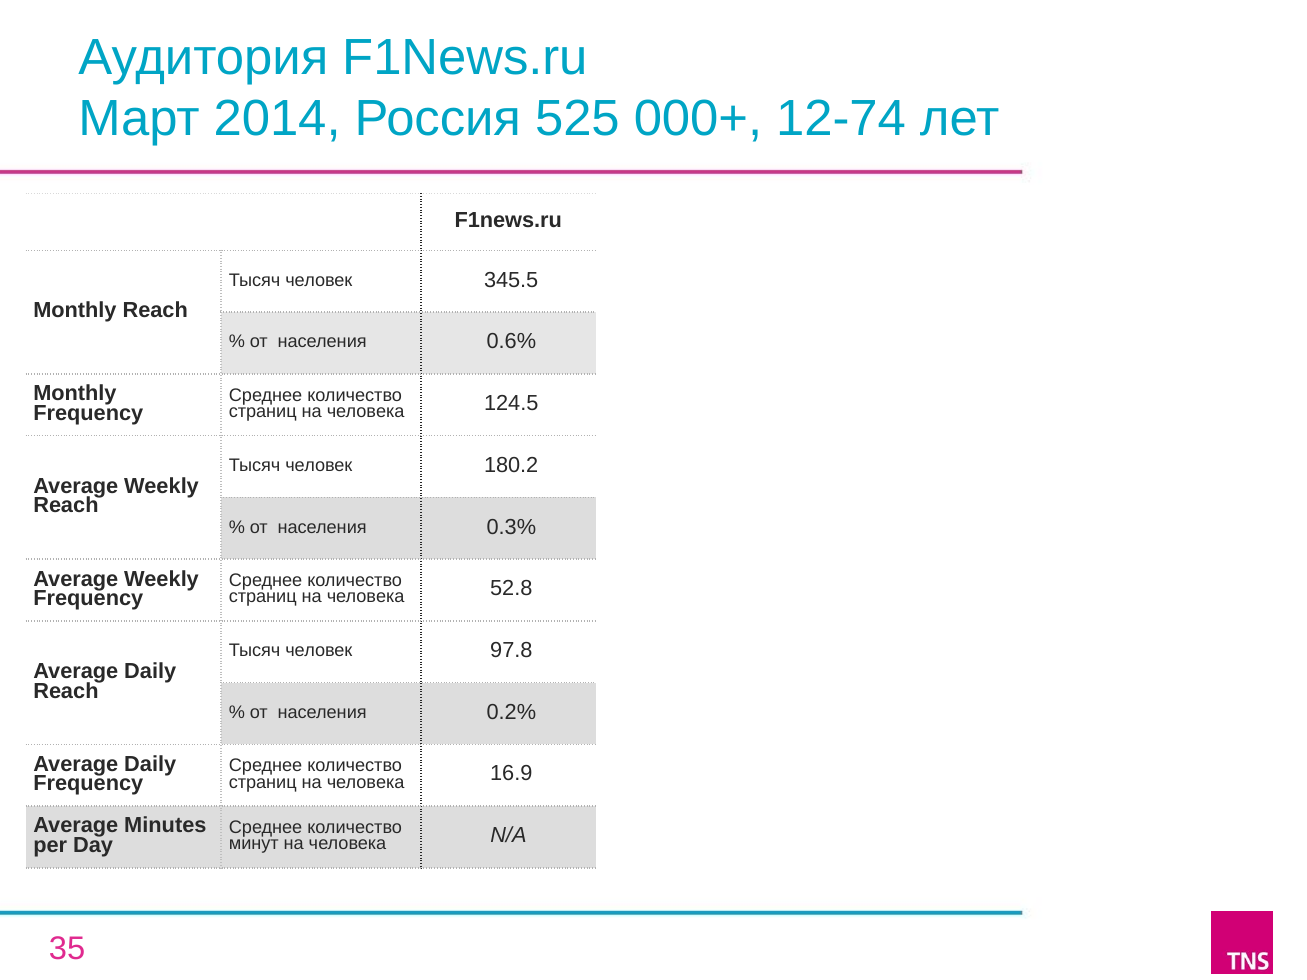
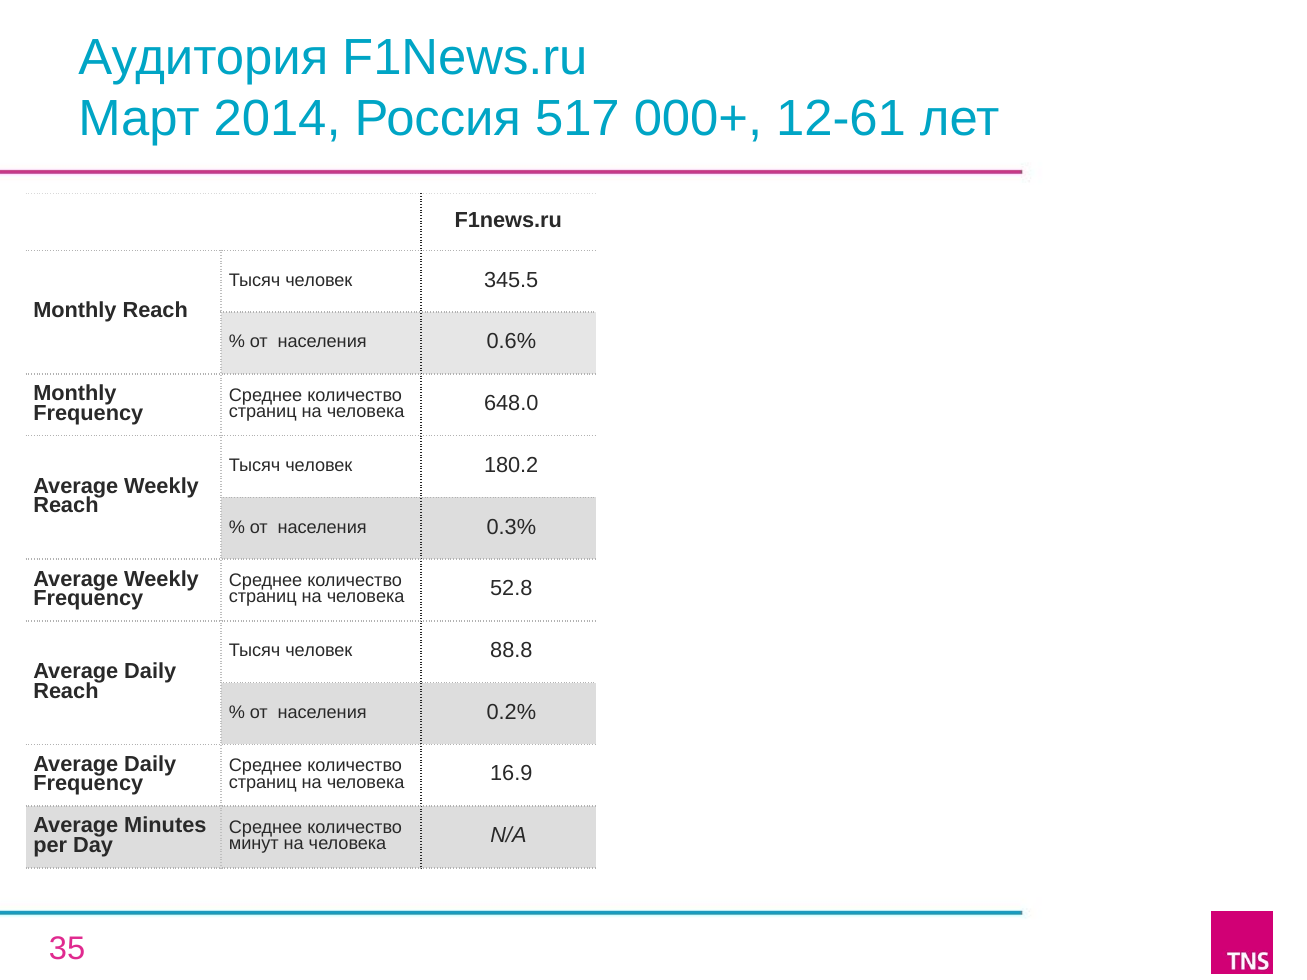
525: 525 -> 517
12-74: 12-74 -> 12-61
124.5: 124.5 -> 648.0
97.8: 97.8 -> 88.8
